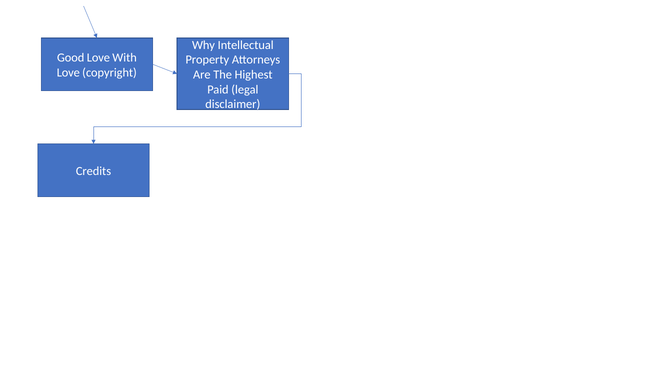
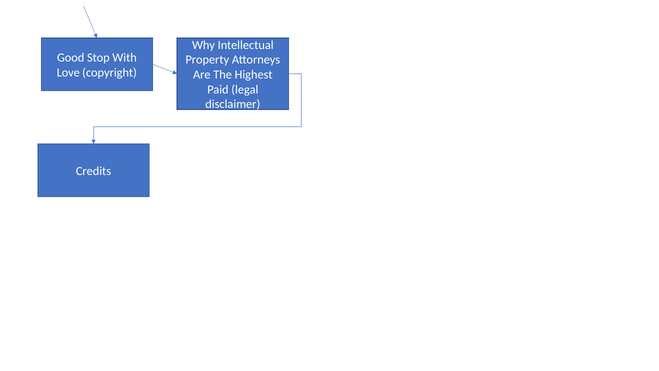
Good Love: Love -> Stop
